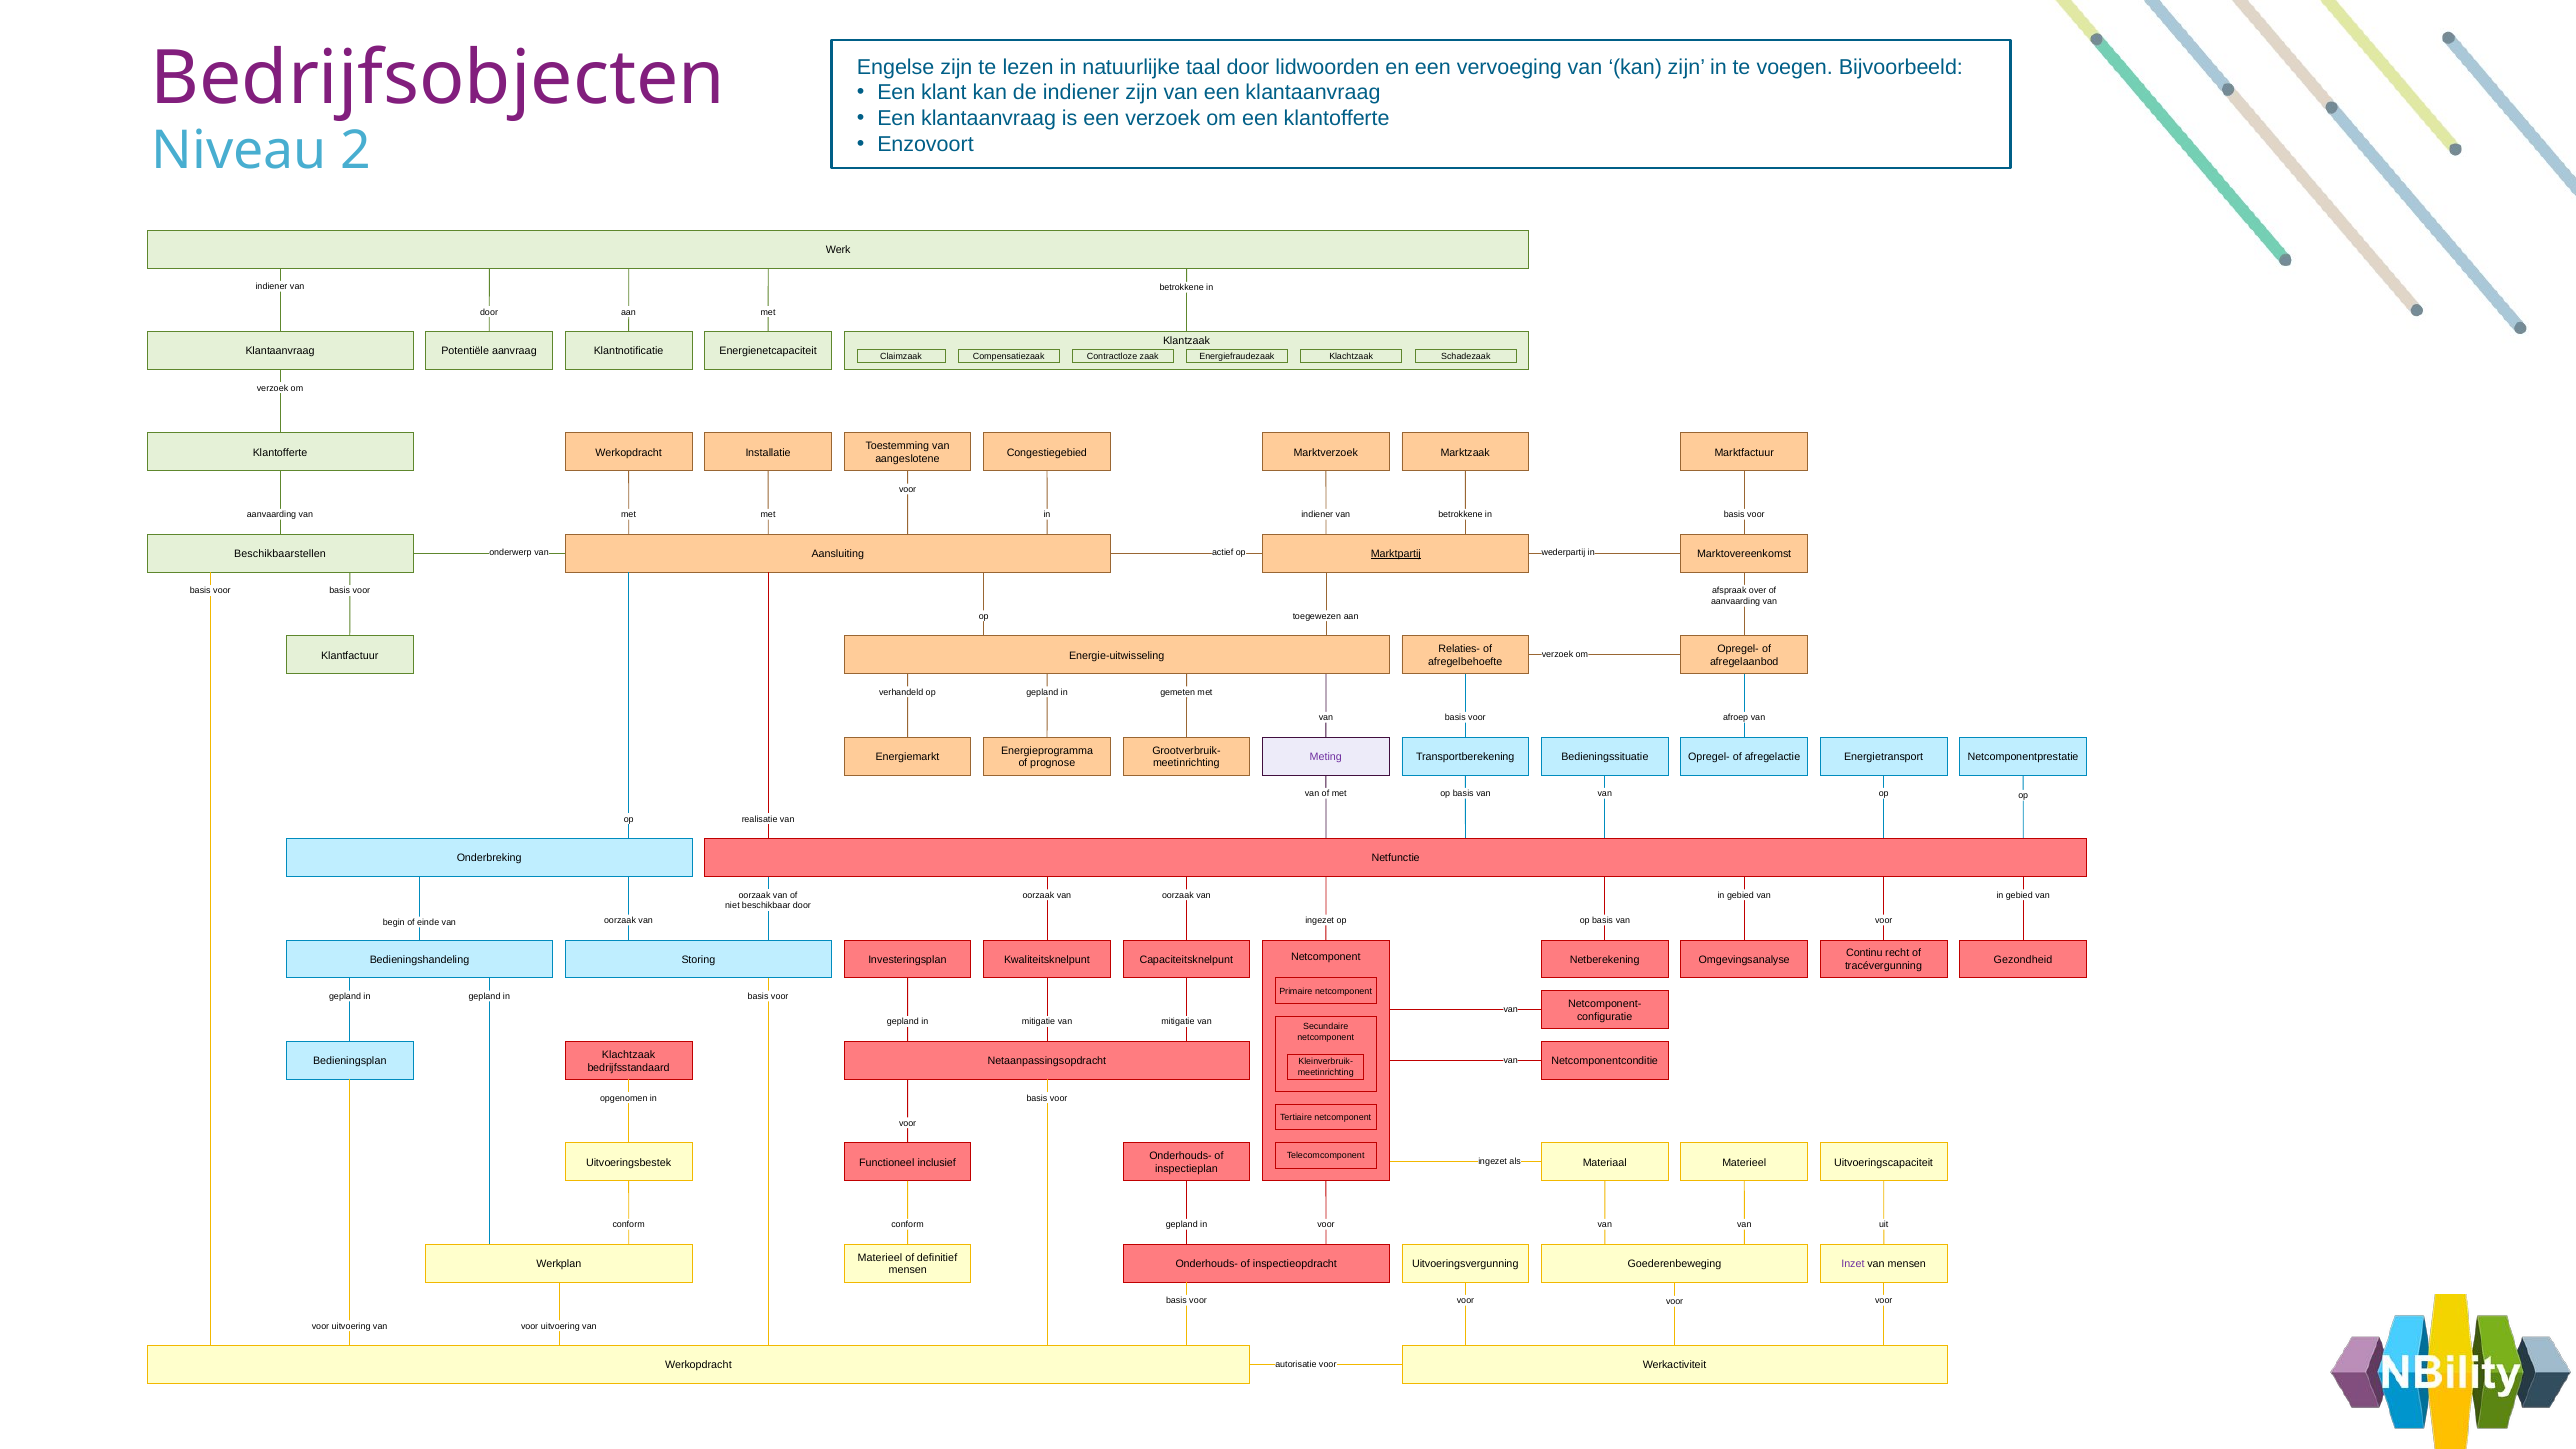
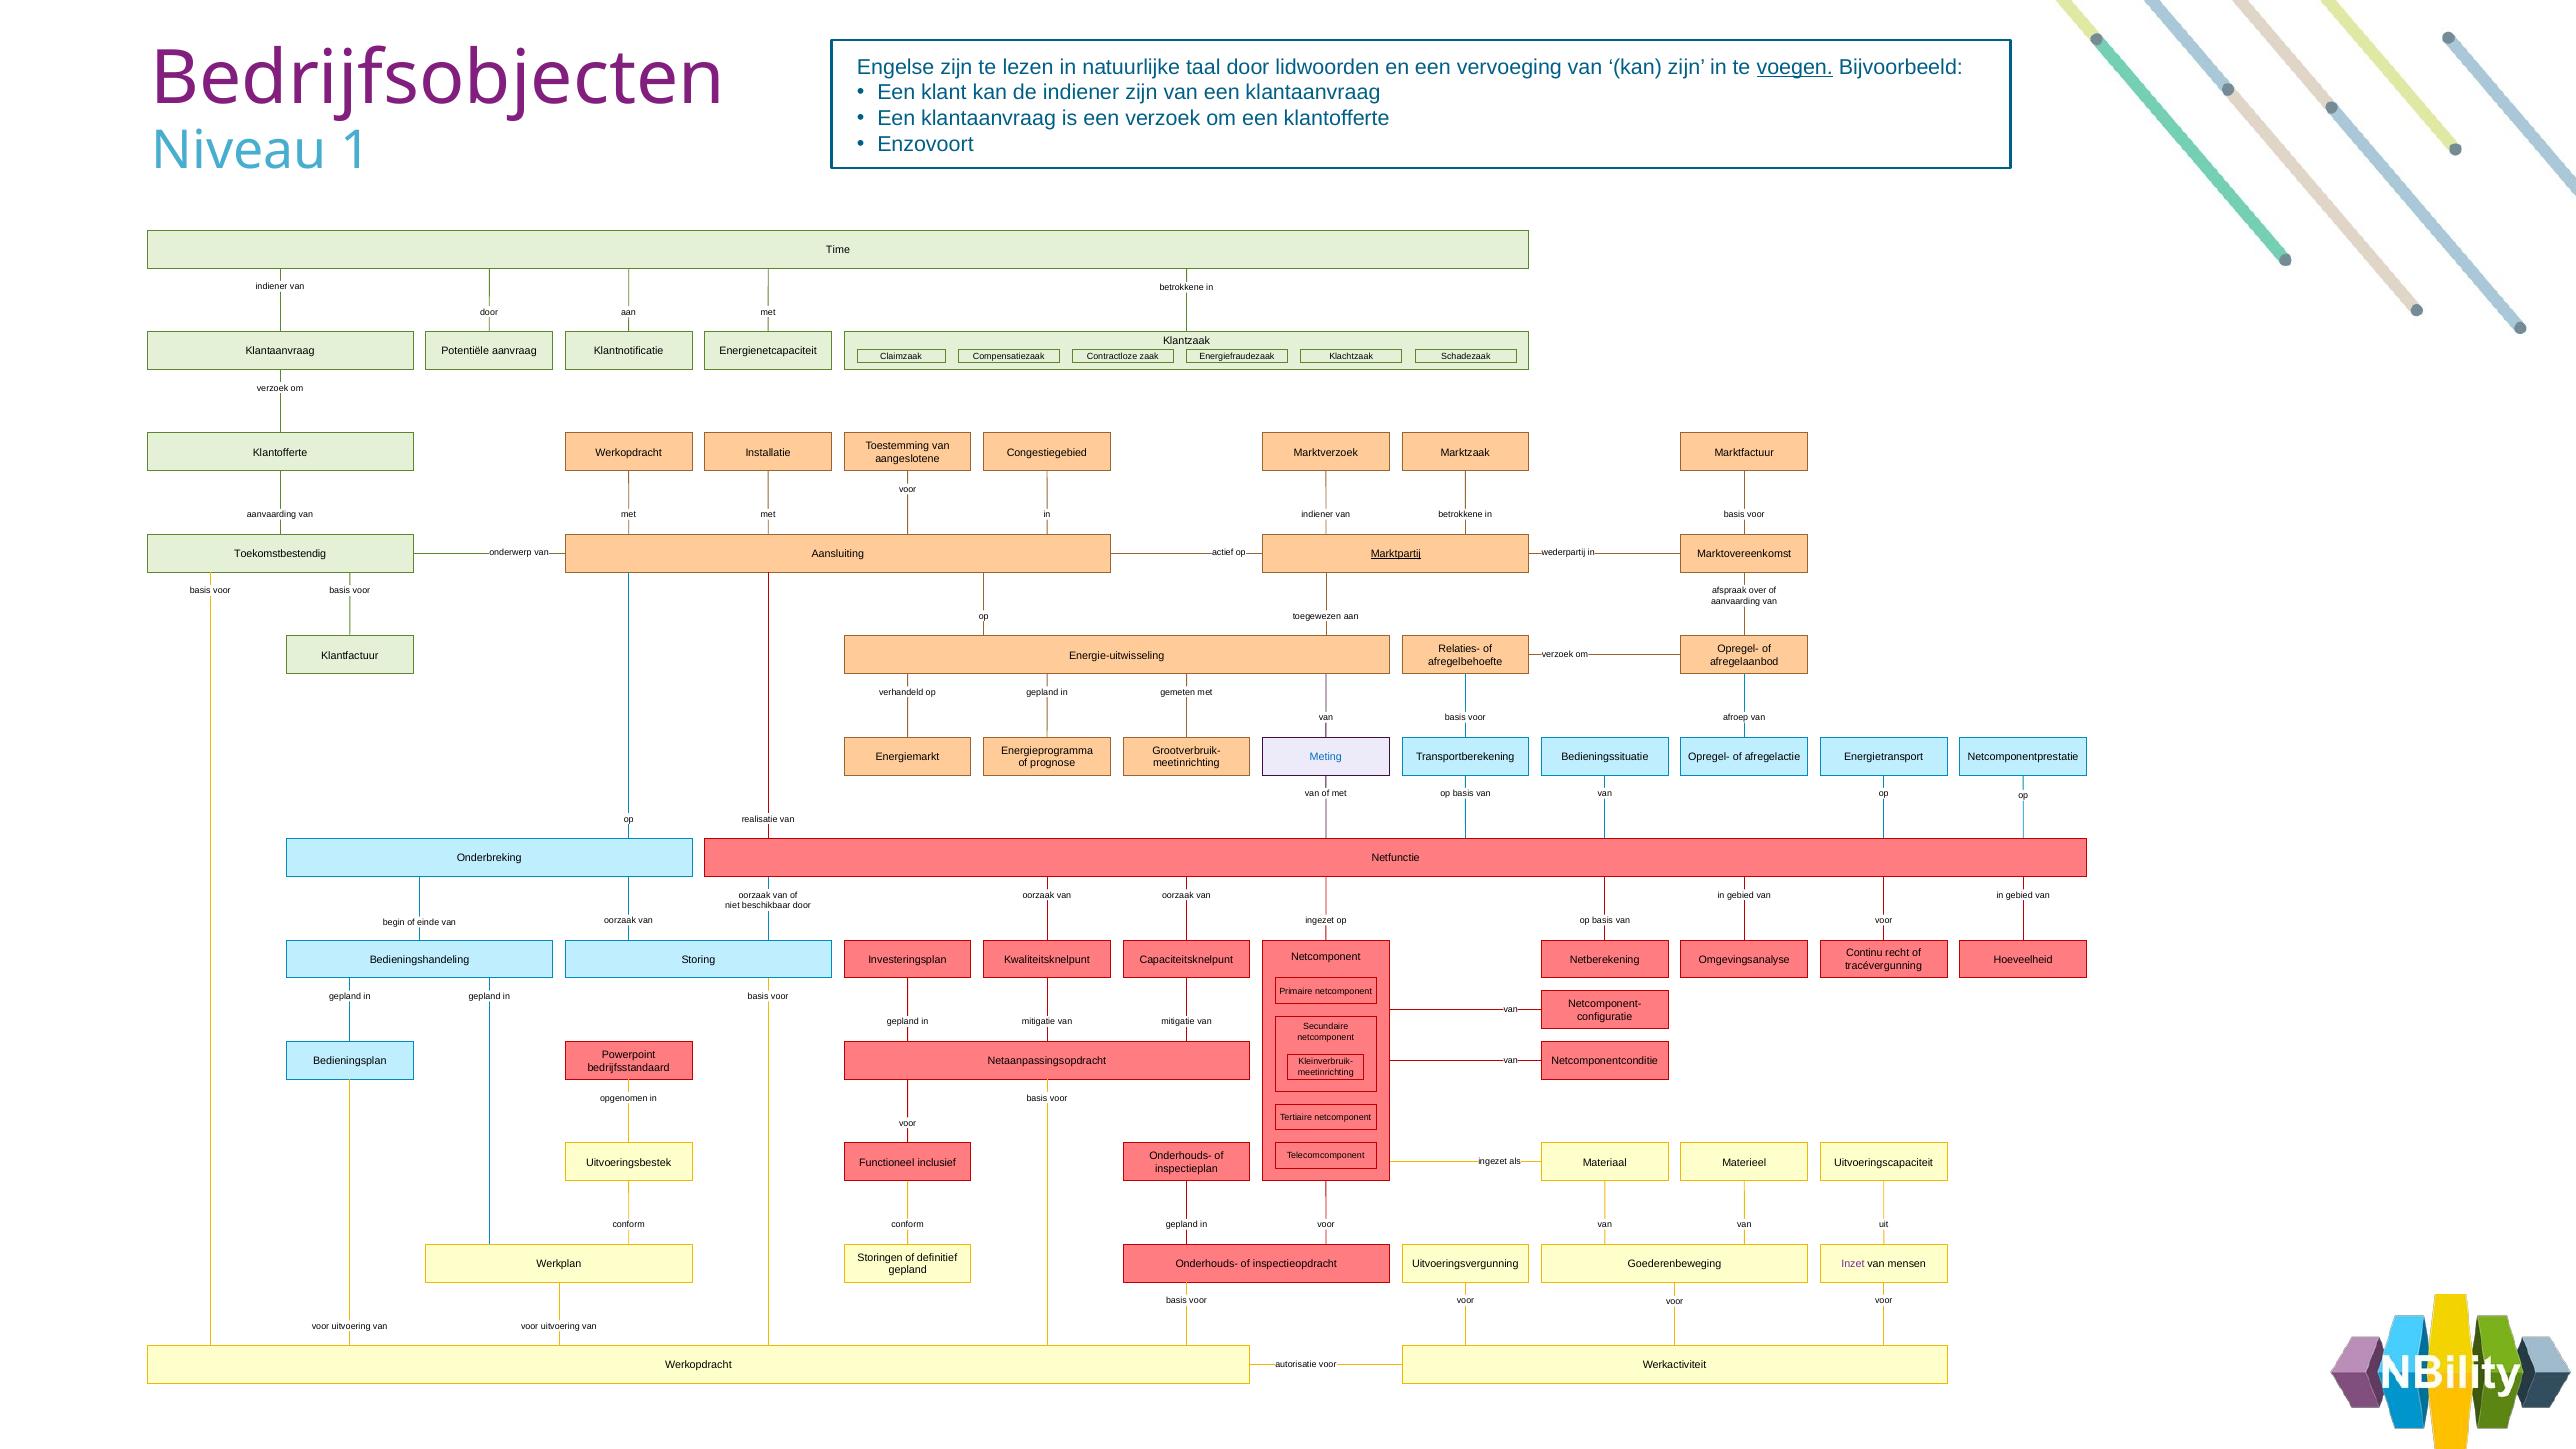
voegen underline: none -> present
2: 2 -> 1
Werk: Werk -> Time
Beschikbaarstellen: Beschikbaarstellen -> Toekomstbestendig
Meting colour: purple -> blue
Gezondheid: Gezondheid -> Hoeveelheid
Klachtzaak at (629, 1055): Klachtzaak -> Powerpoint
Materieel at (880, 1258): Materieel -> Storingen
mensen at (908, 1270): mensen -> gepland
